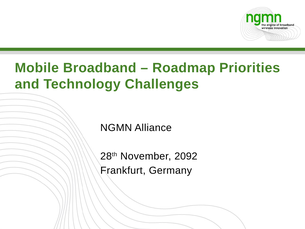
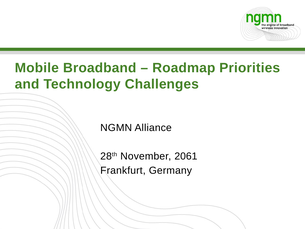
2092: 2092 -> 2061
